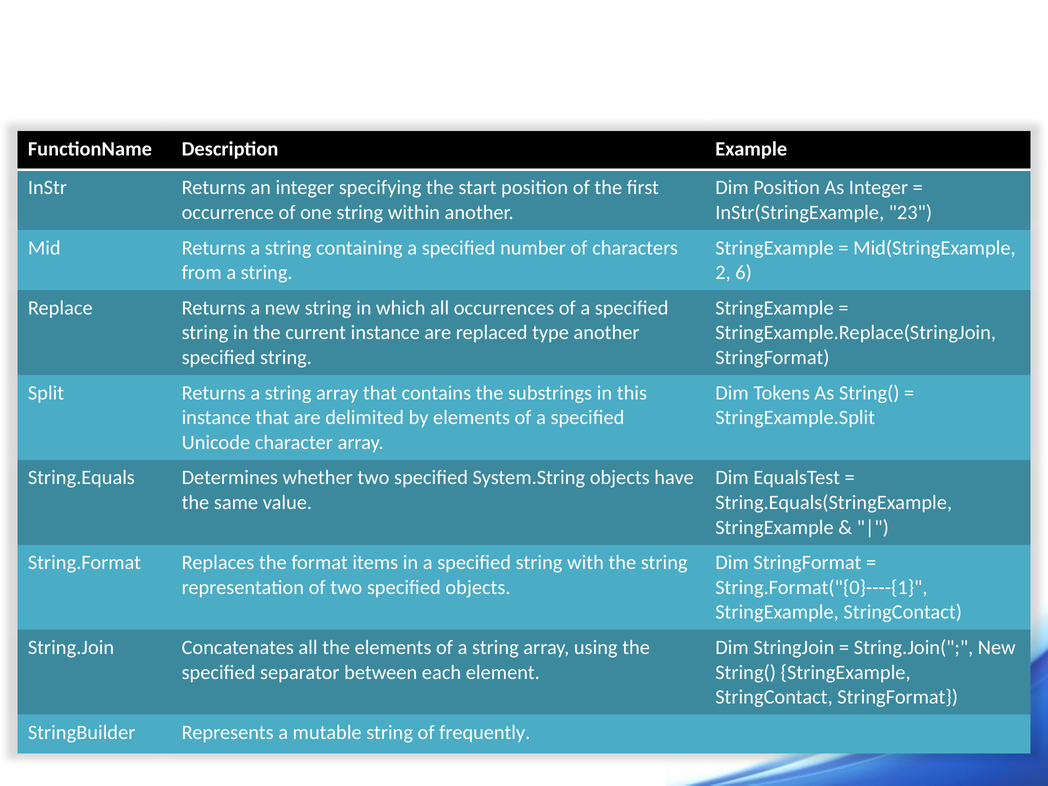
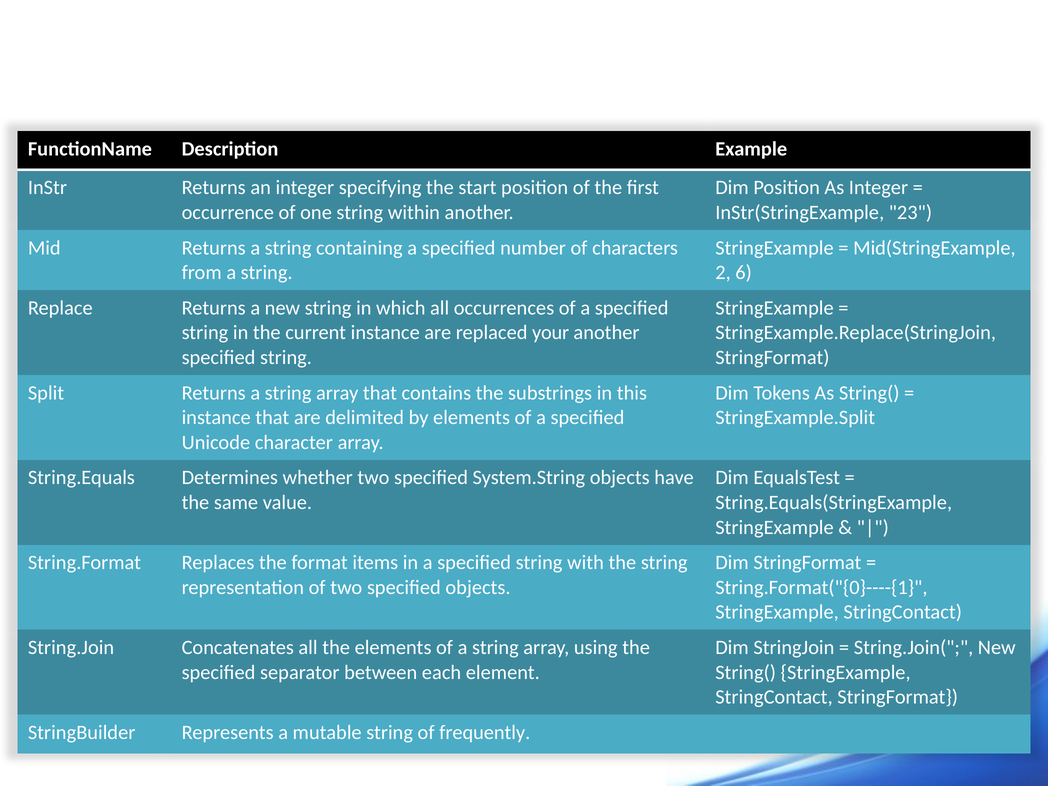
type: type -> your
